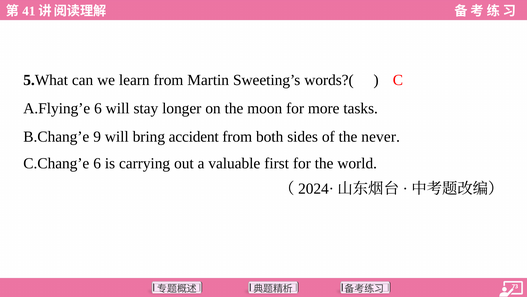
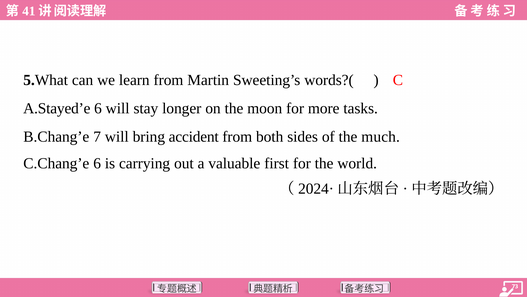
A.Flying’e: A.Flying’e -> A.Stayed’e
9: 9 -> 7
never: never -> much
